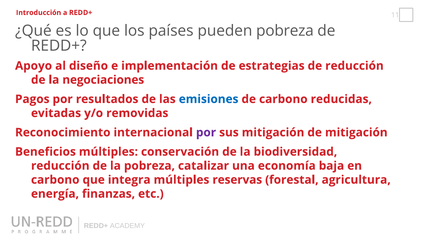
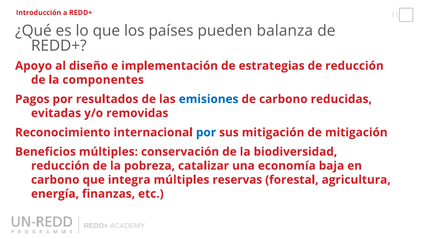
pueden pobreza: pobreza -> balanza
negociaciones: negociaciones -> componentes
por at (206, 132) colour: purple -> blue
